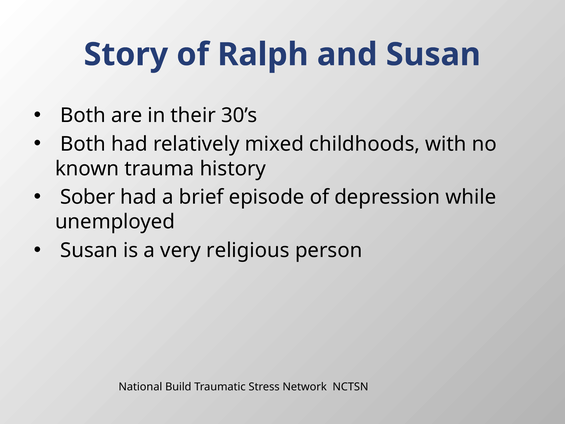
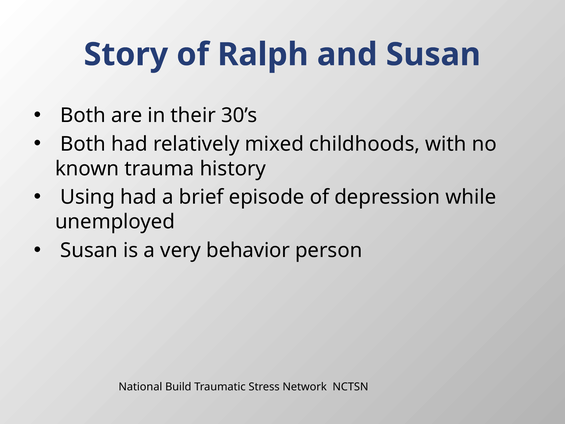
Sober: Sober -> Using
religious: religious -> behavior
